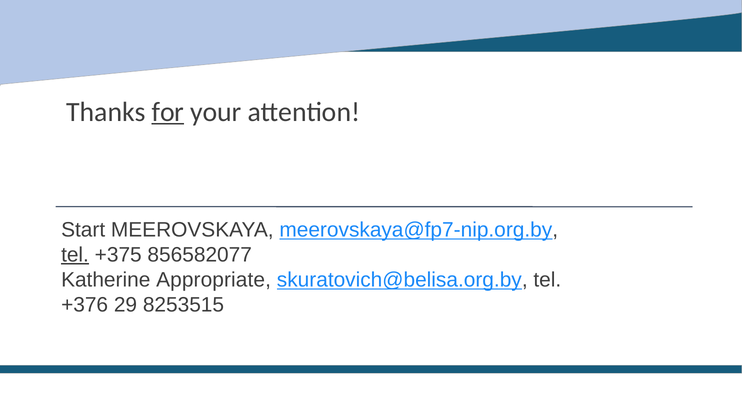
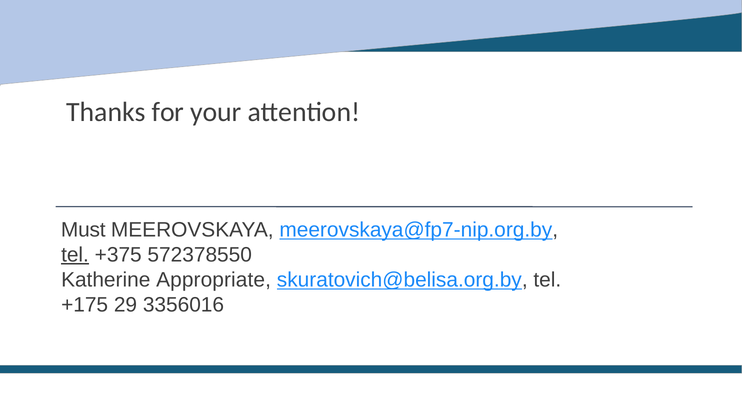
for underline: present -> none
Start: Start -> Must
856582077: 856582077 -> 572378550
+376: +376 -> +175
8253515: 8253515 -> 3356016
